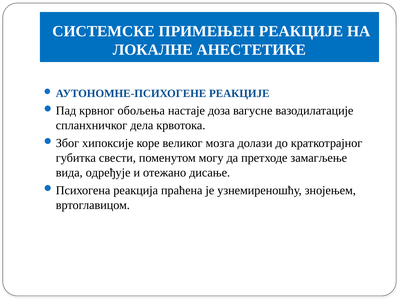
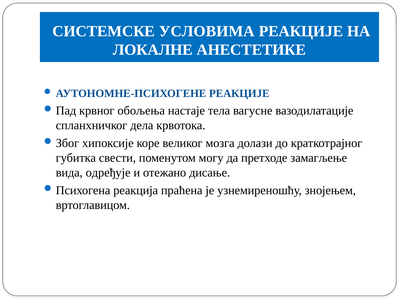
ПРИМЕЊЕН: ПРИМЕЊЕН -> УСЛОВИМА
доза: доза -> тела
